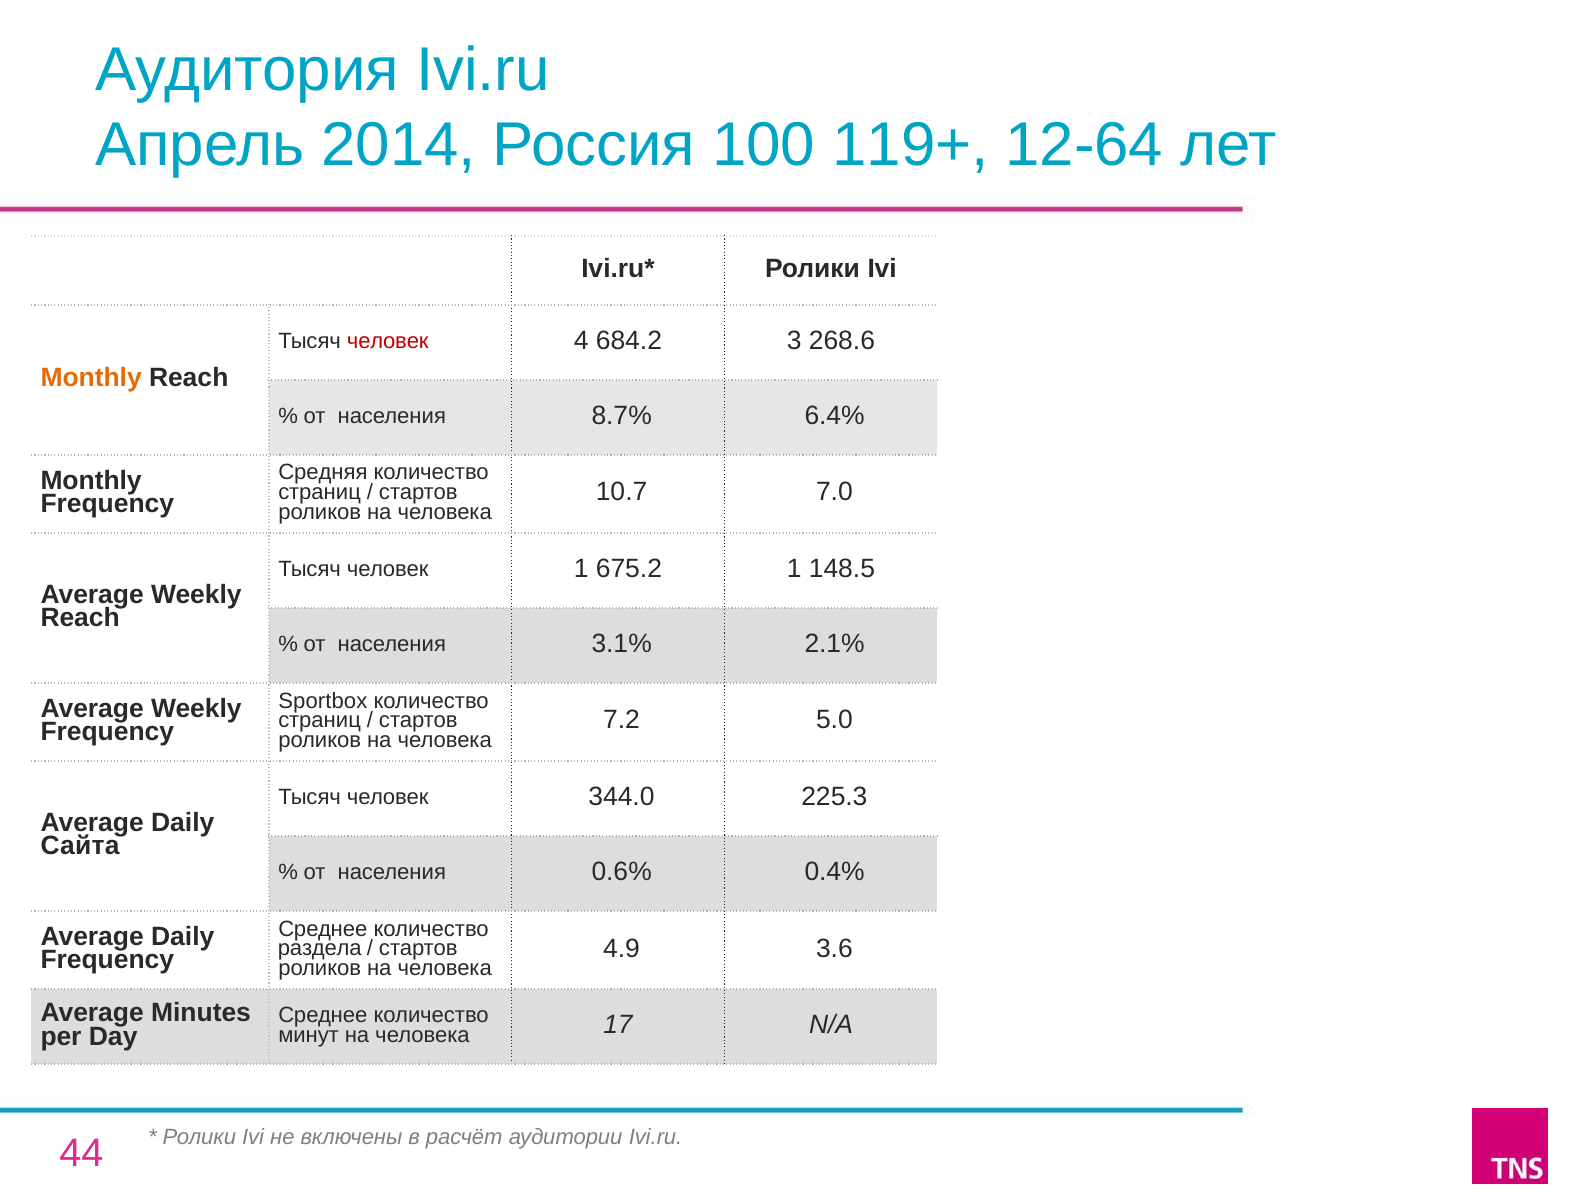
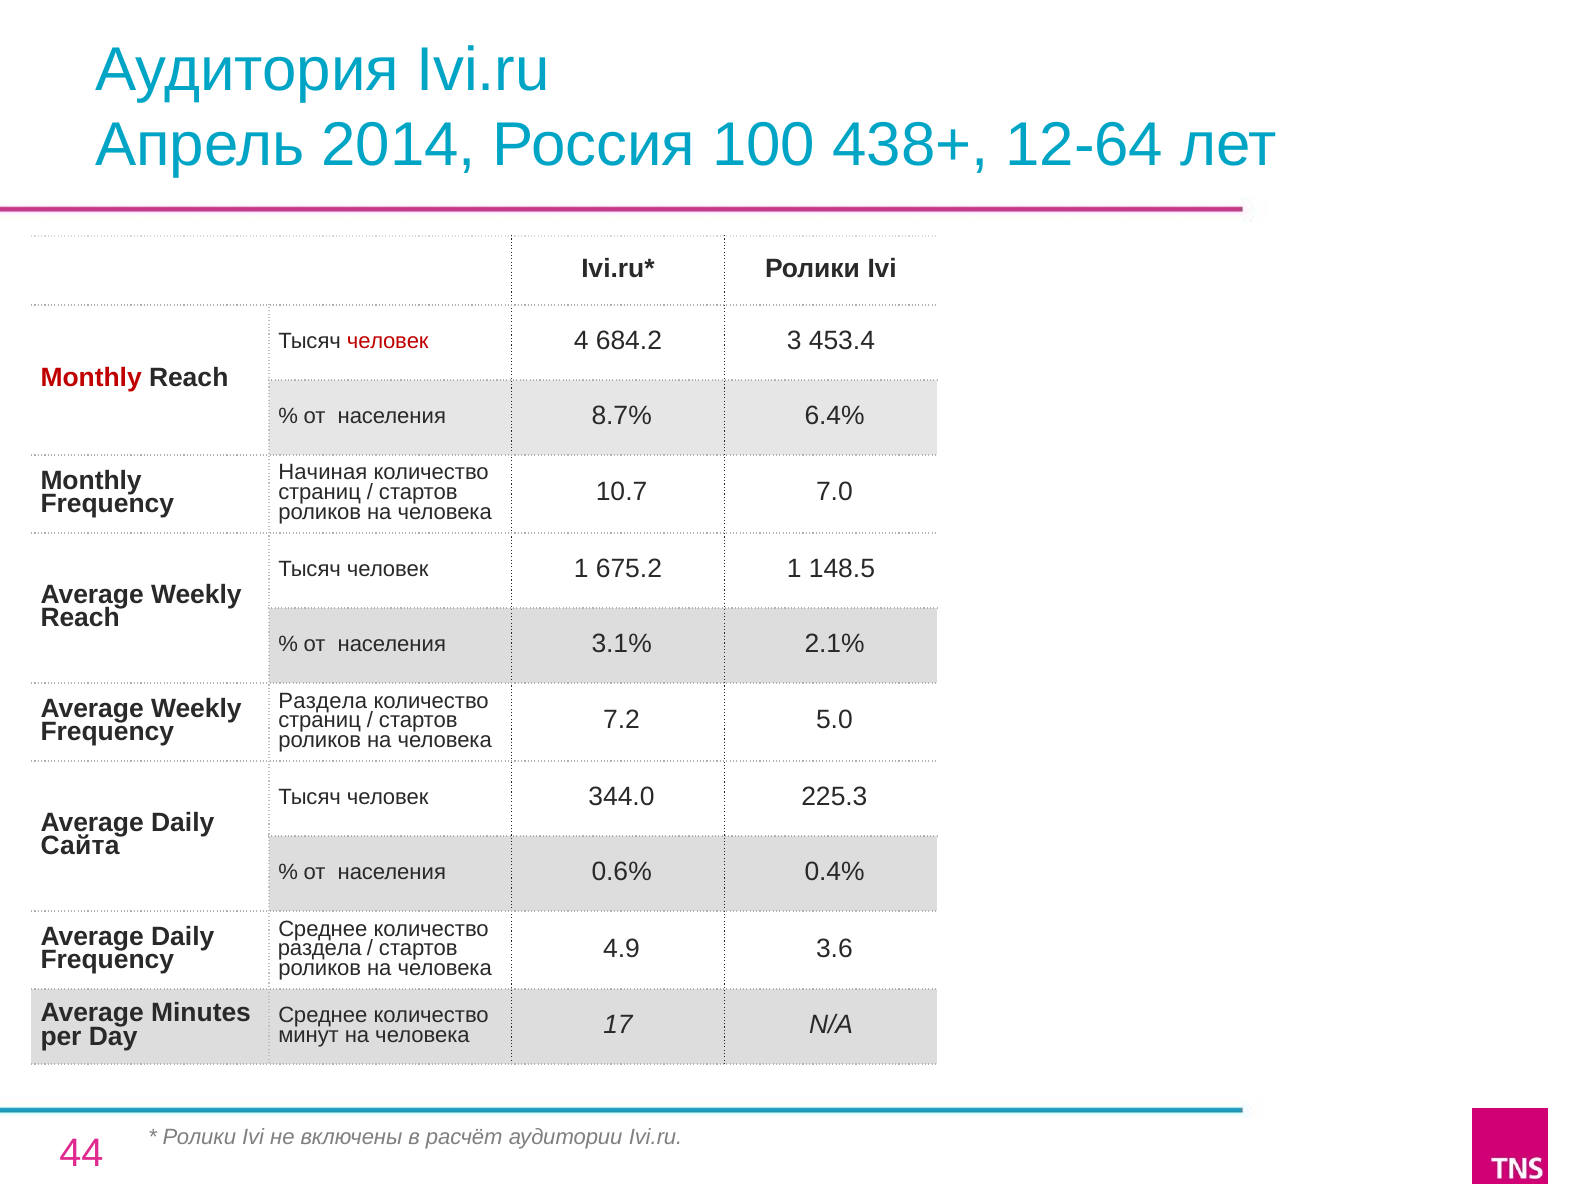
119+: 119+ -> 438+
268.6: 268.6 -> 453.4
Monthly at (91, 378) colour: orange -> red
Средняя: Средняя -> Начиная
Sportbox at (323, 701): Sportbox -> Раздела
